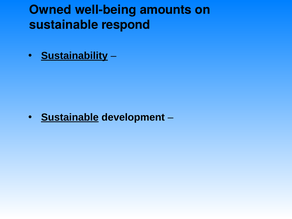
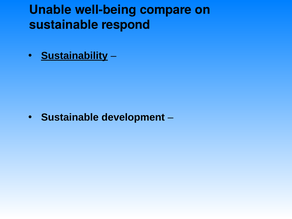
Owned: Owned -> Unable
amounts: amounts -> compare
Sustainable at (70, 117) underline: present -> none
